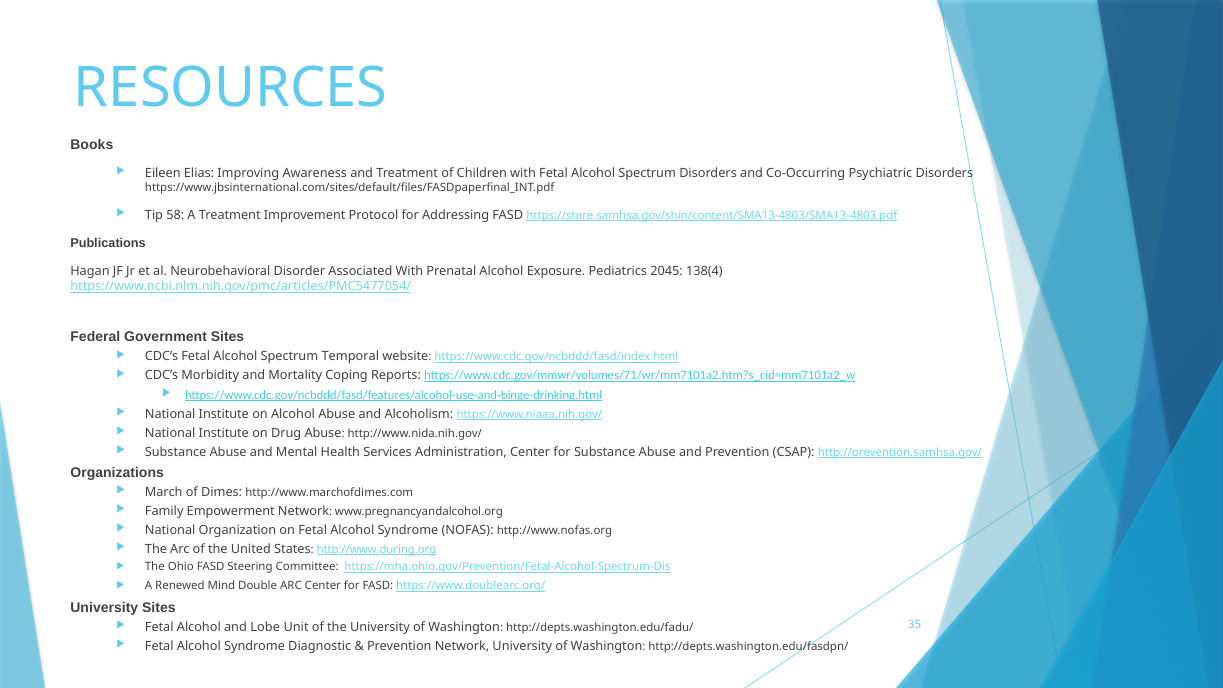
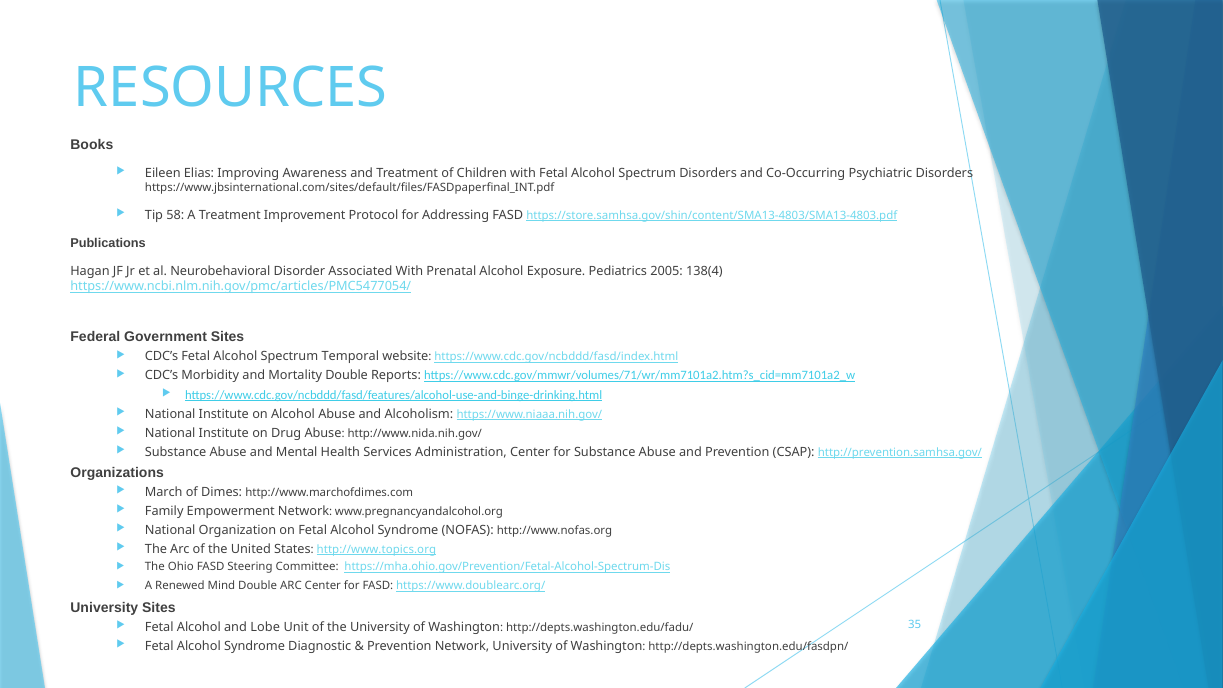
2045: 2045 -> 2005
Mortality Coping: Coping -> Double
http://www.during.org: http://www.during.org -> http://www.topics.org
